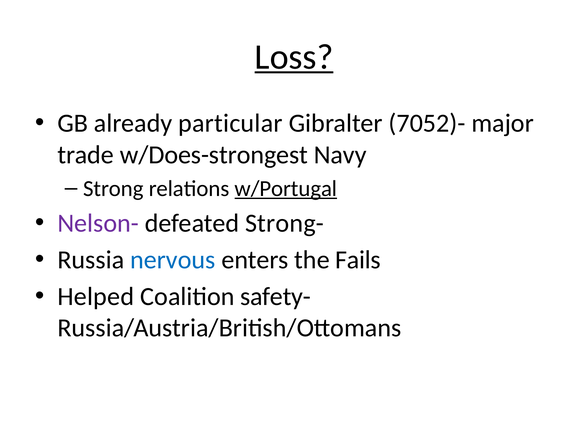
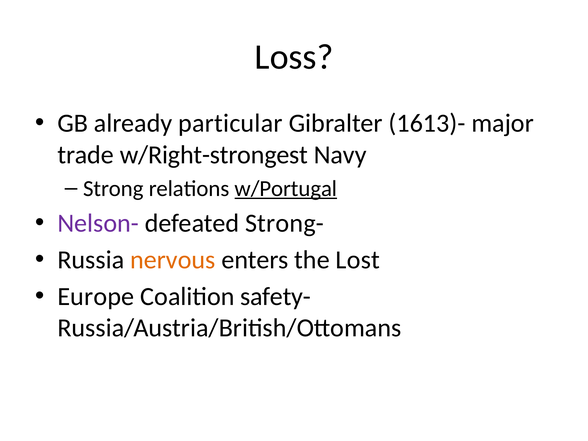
Loss underline: present -> none
7052)-: 7052)- -> 1613)-
w/Does-strongest: w/Does-strongest -> w/Right-strongest
nervous colour: blue -> orange
Fails: Fails -> Lost
Helped: Helped -> Europe
